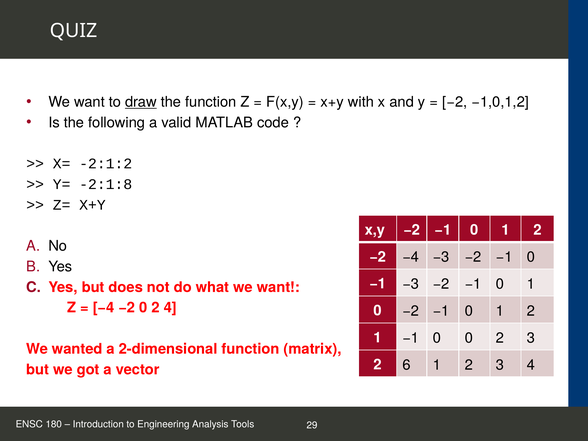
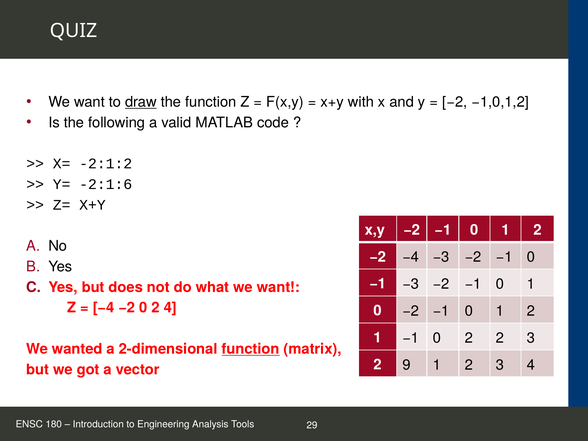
-2:1:8: -2:1:8 -> -2:1:6
−1 0 0: 0 -> 2
function at (251, 349) underline: none -> present
6: 6 -> 9
